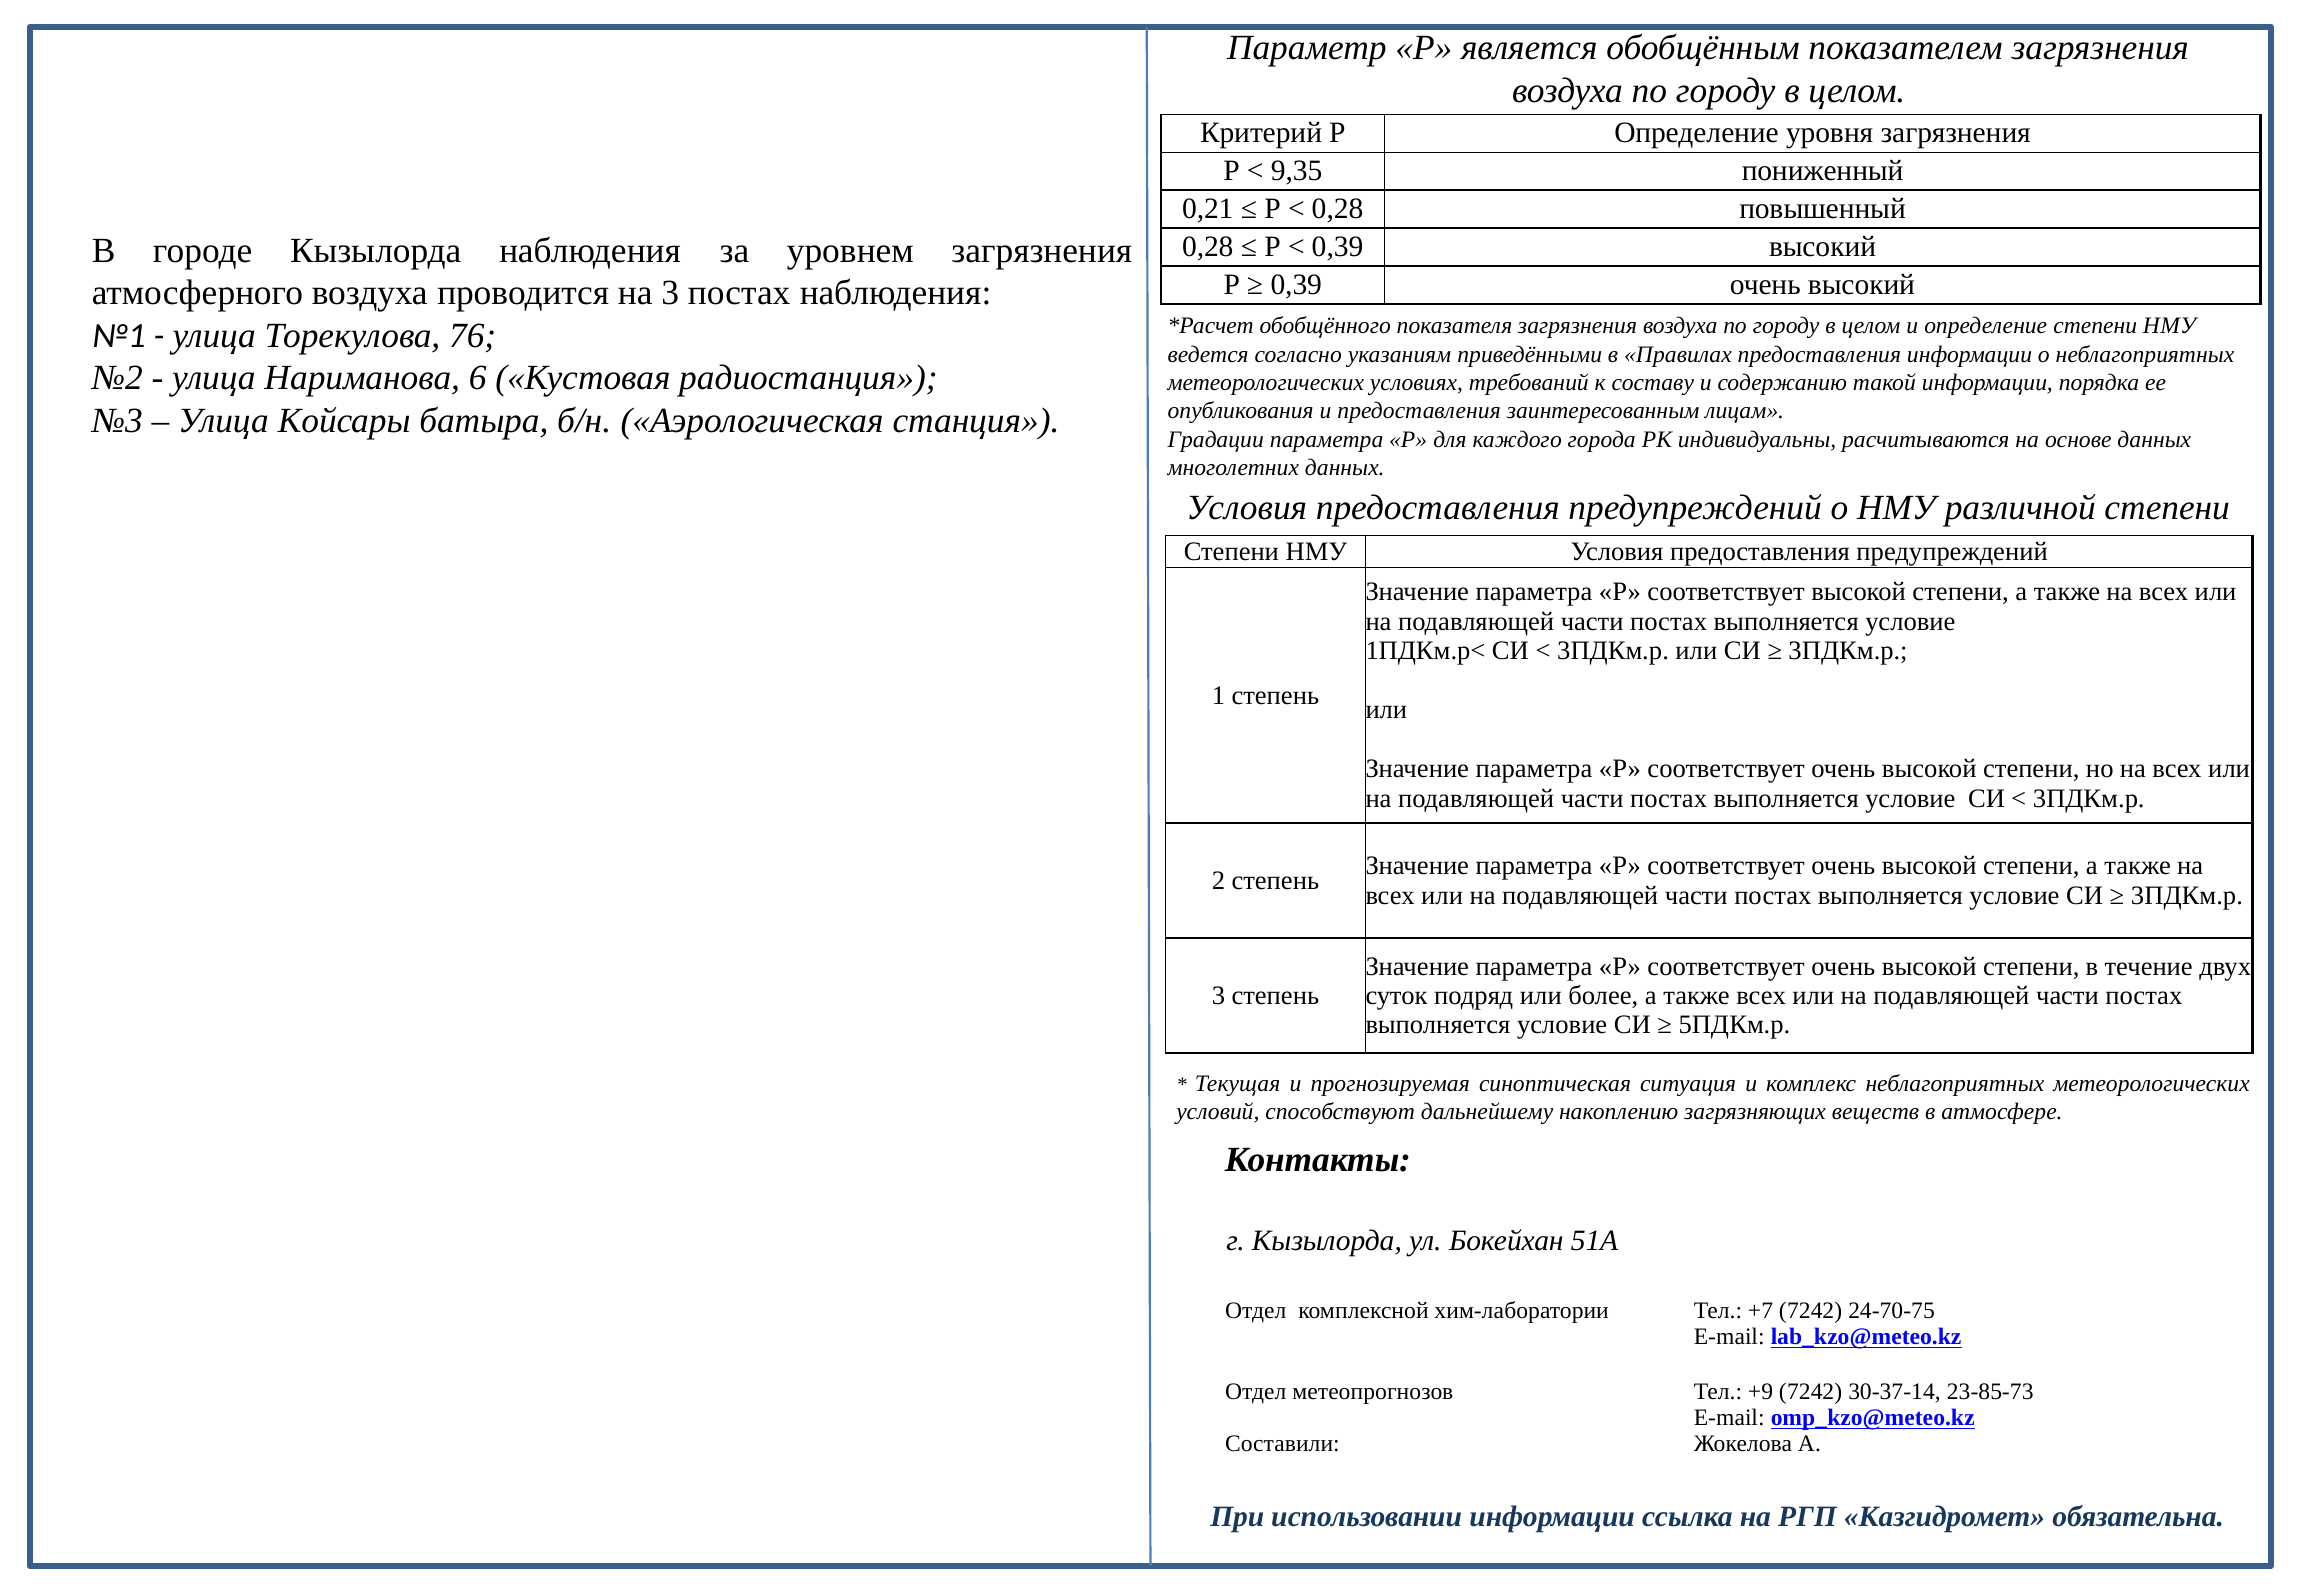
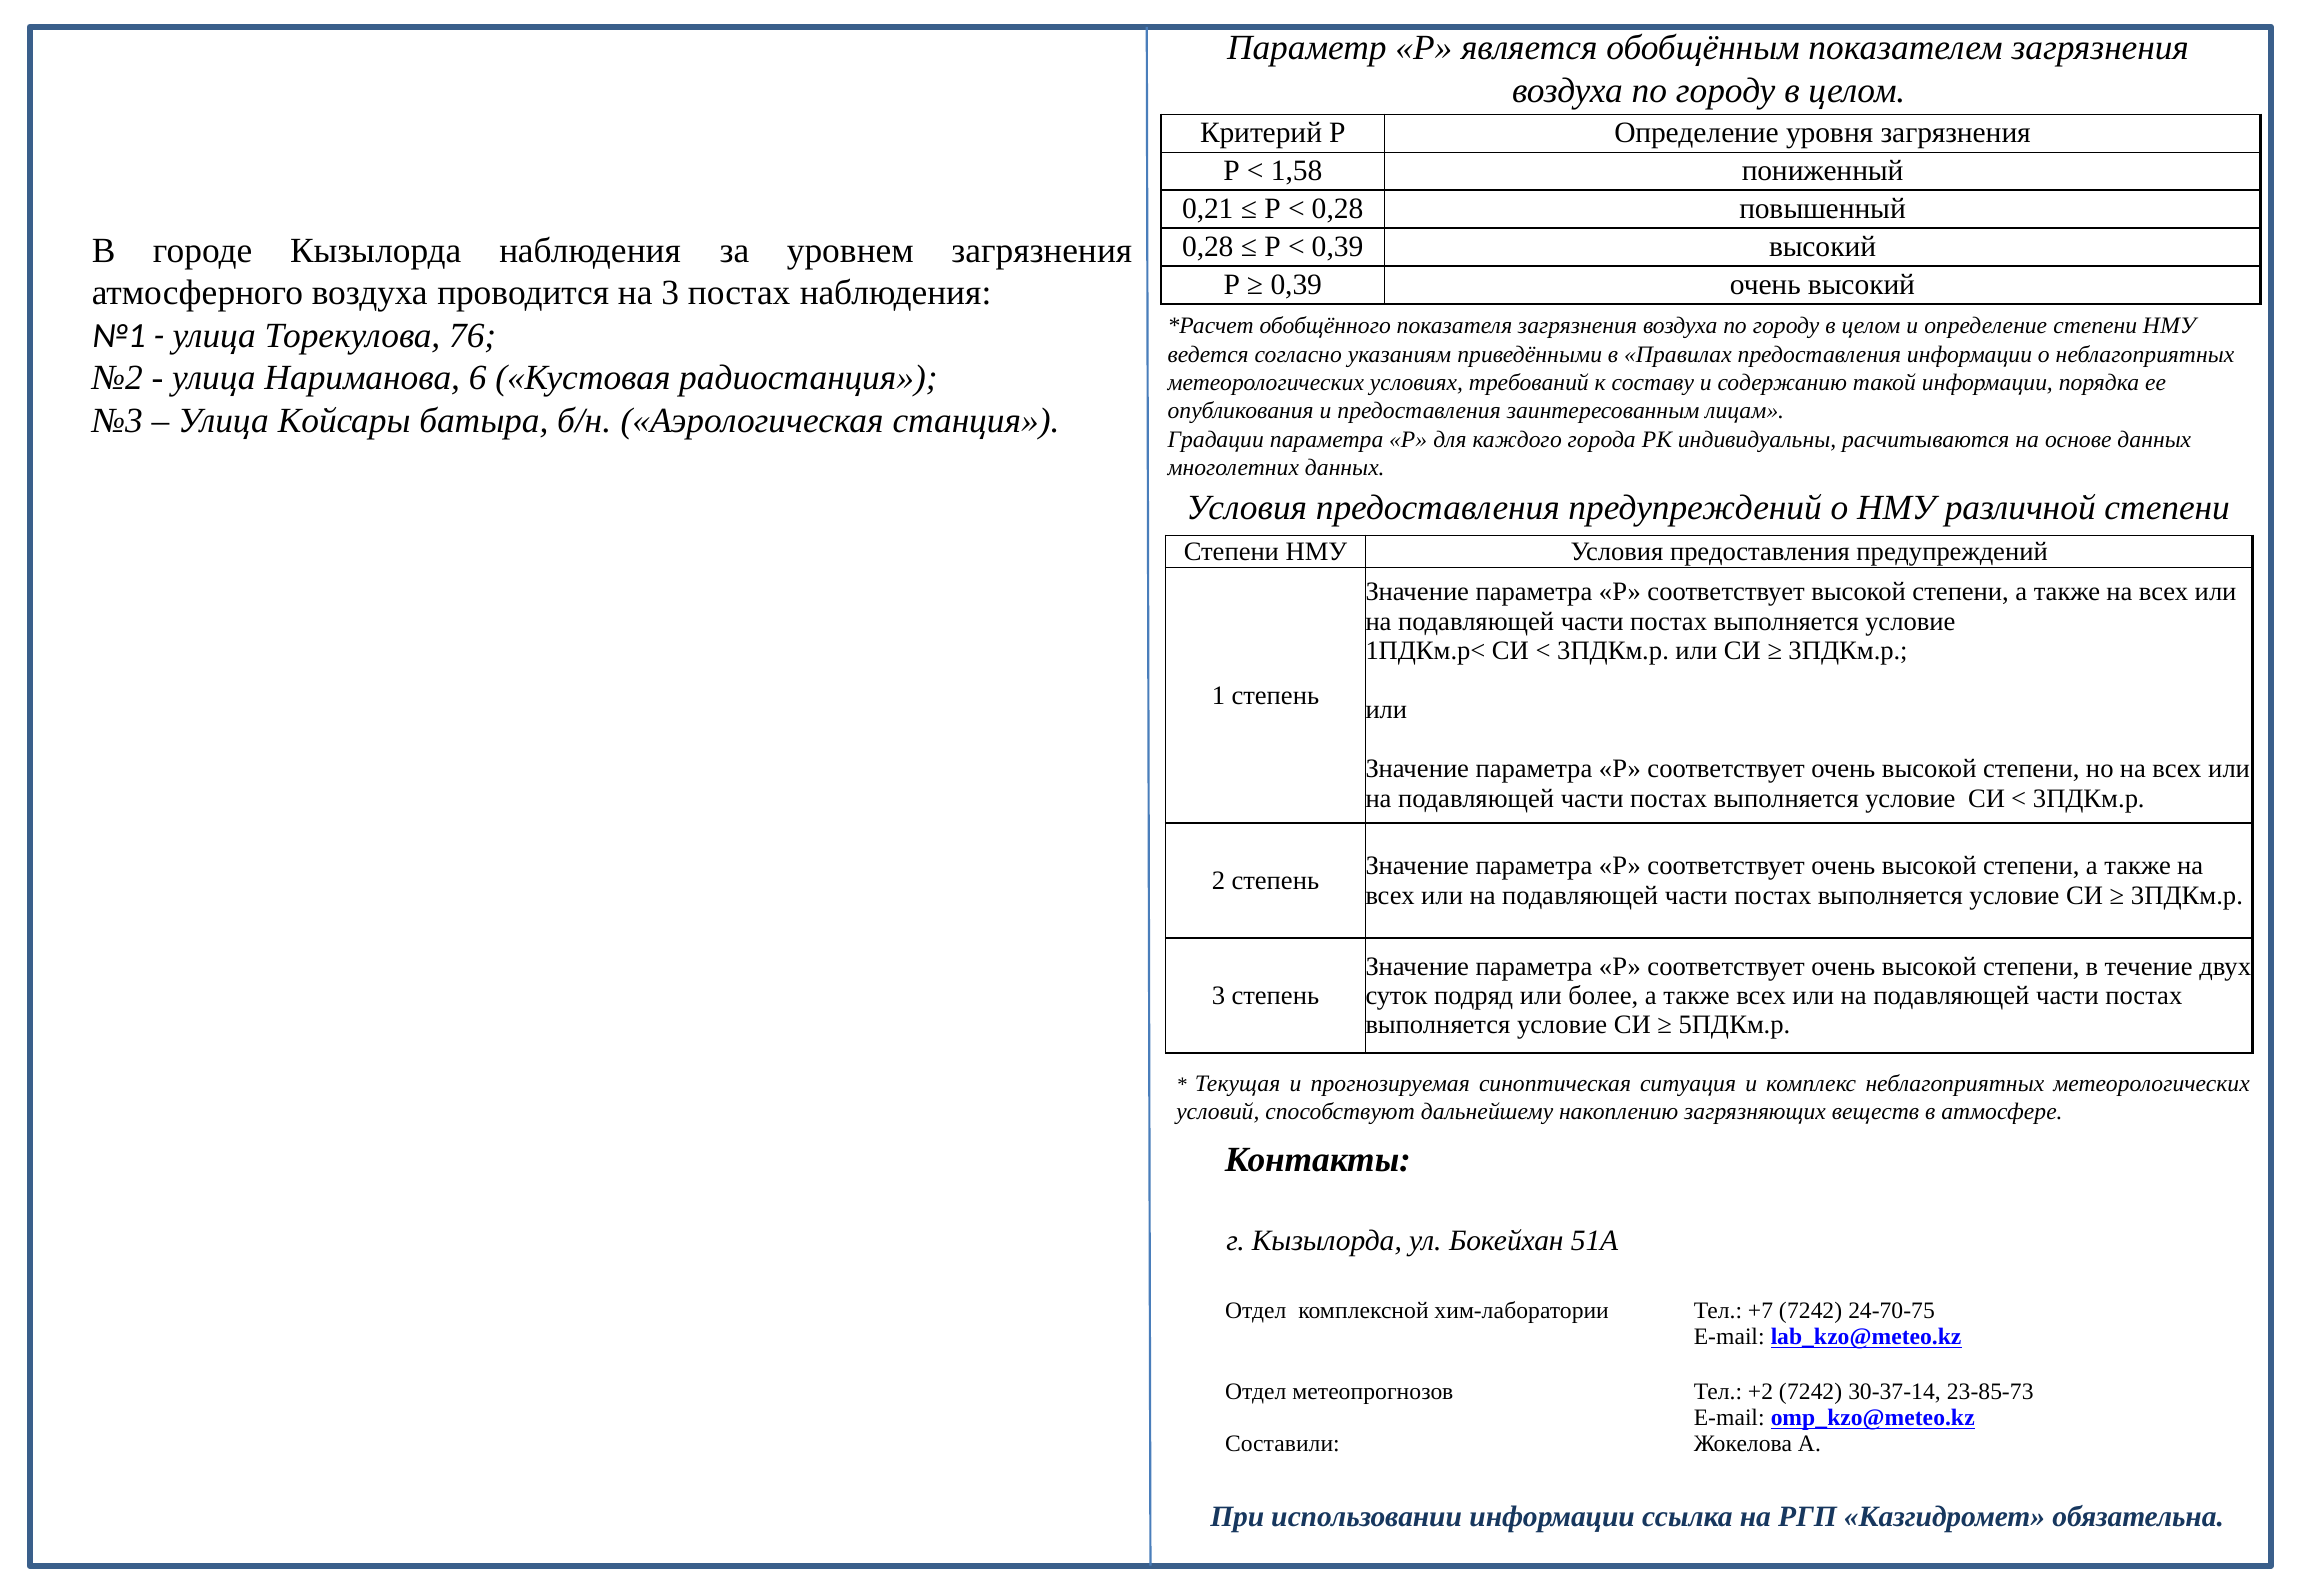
9,35: 9,35 -> 1,58
+9: +9 -> +2
